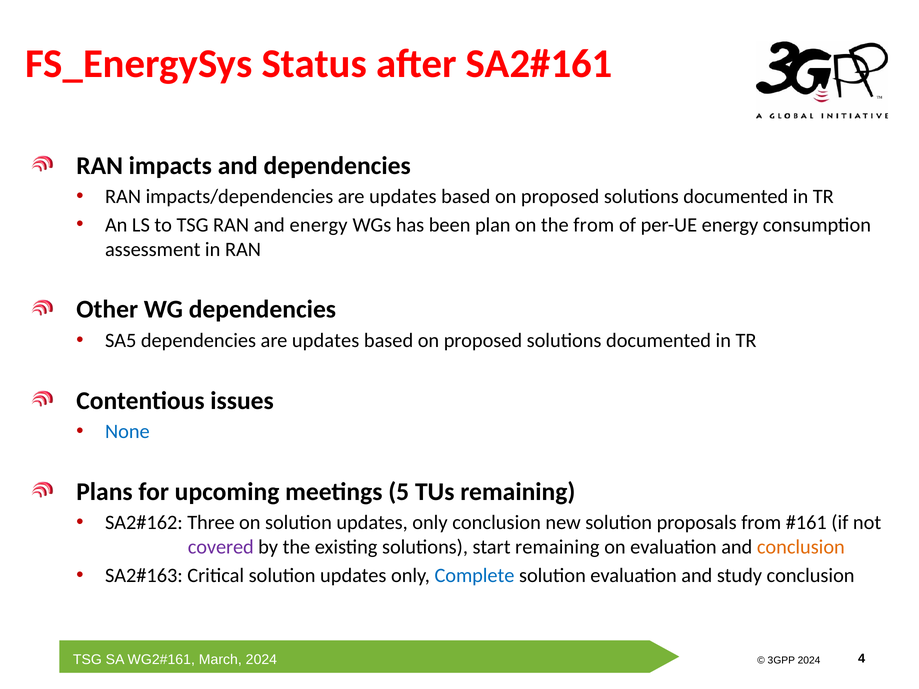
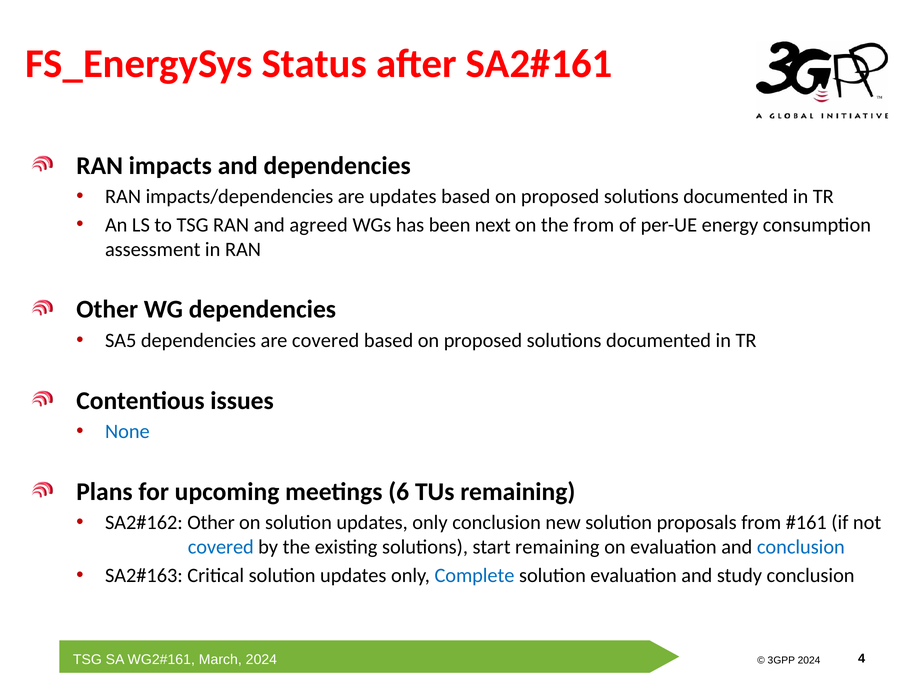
and energy: energy -> agreed
plan: plan -> next
dependencies are updates: updates -> covered
5: 5 -> 6
Three at (211, 523): Three -> Other
covered at (221, 547) colour: purple -> blue
conclusion at (801, 547) colour: orange -> blue
